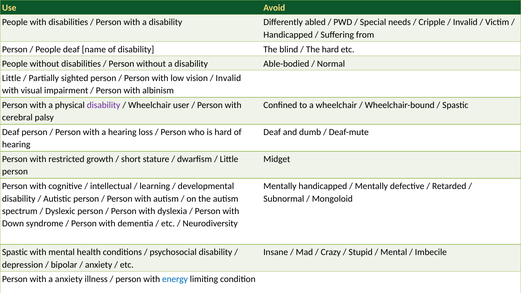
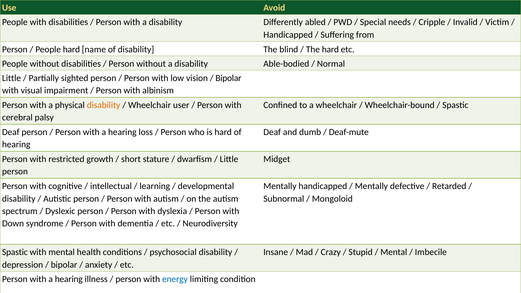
People deaf: deaf -> hard
Invalid at (228, 78): Invalid -> Bipolar
disability at (104, 105) colour: purple -> orange
anxiety at (69, 279): anxiety -> hearing
